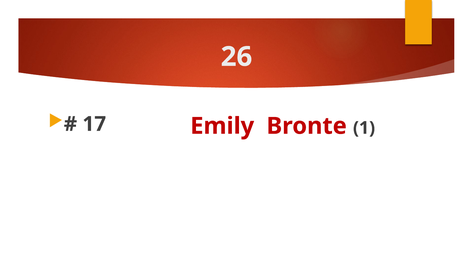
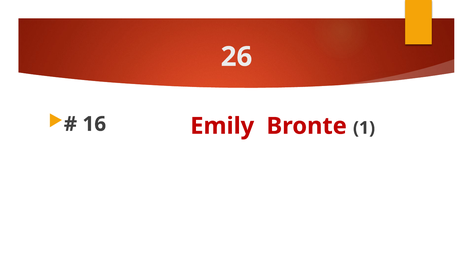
17: 17 -> 16
